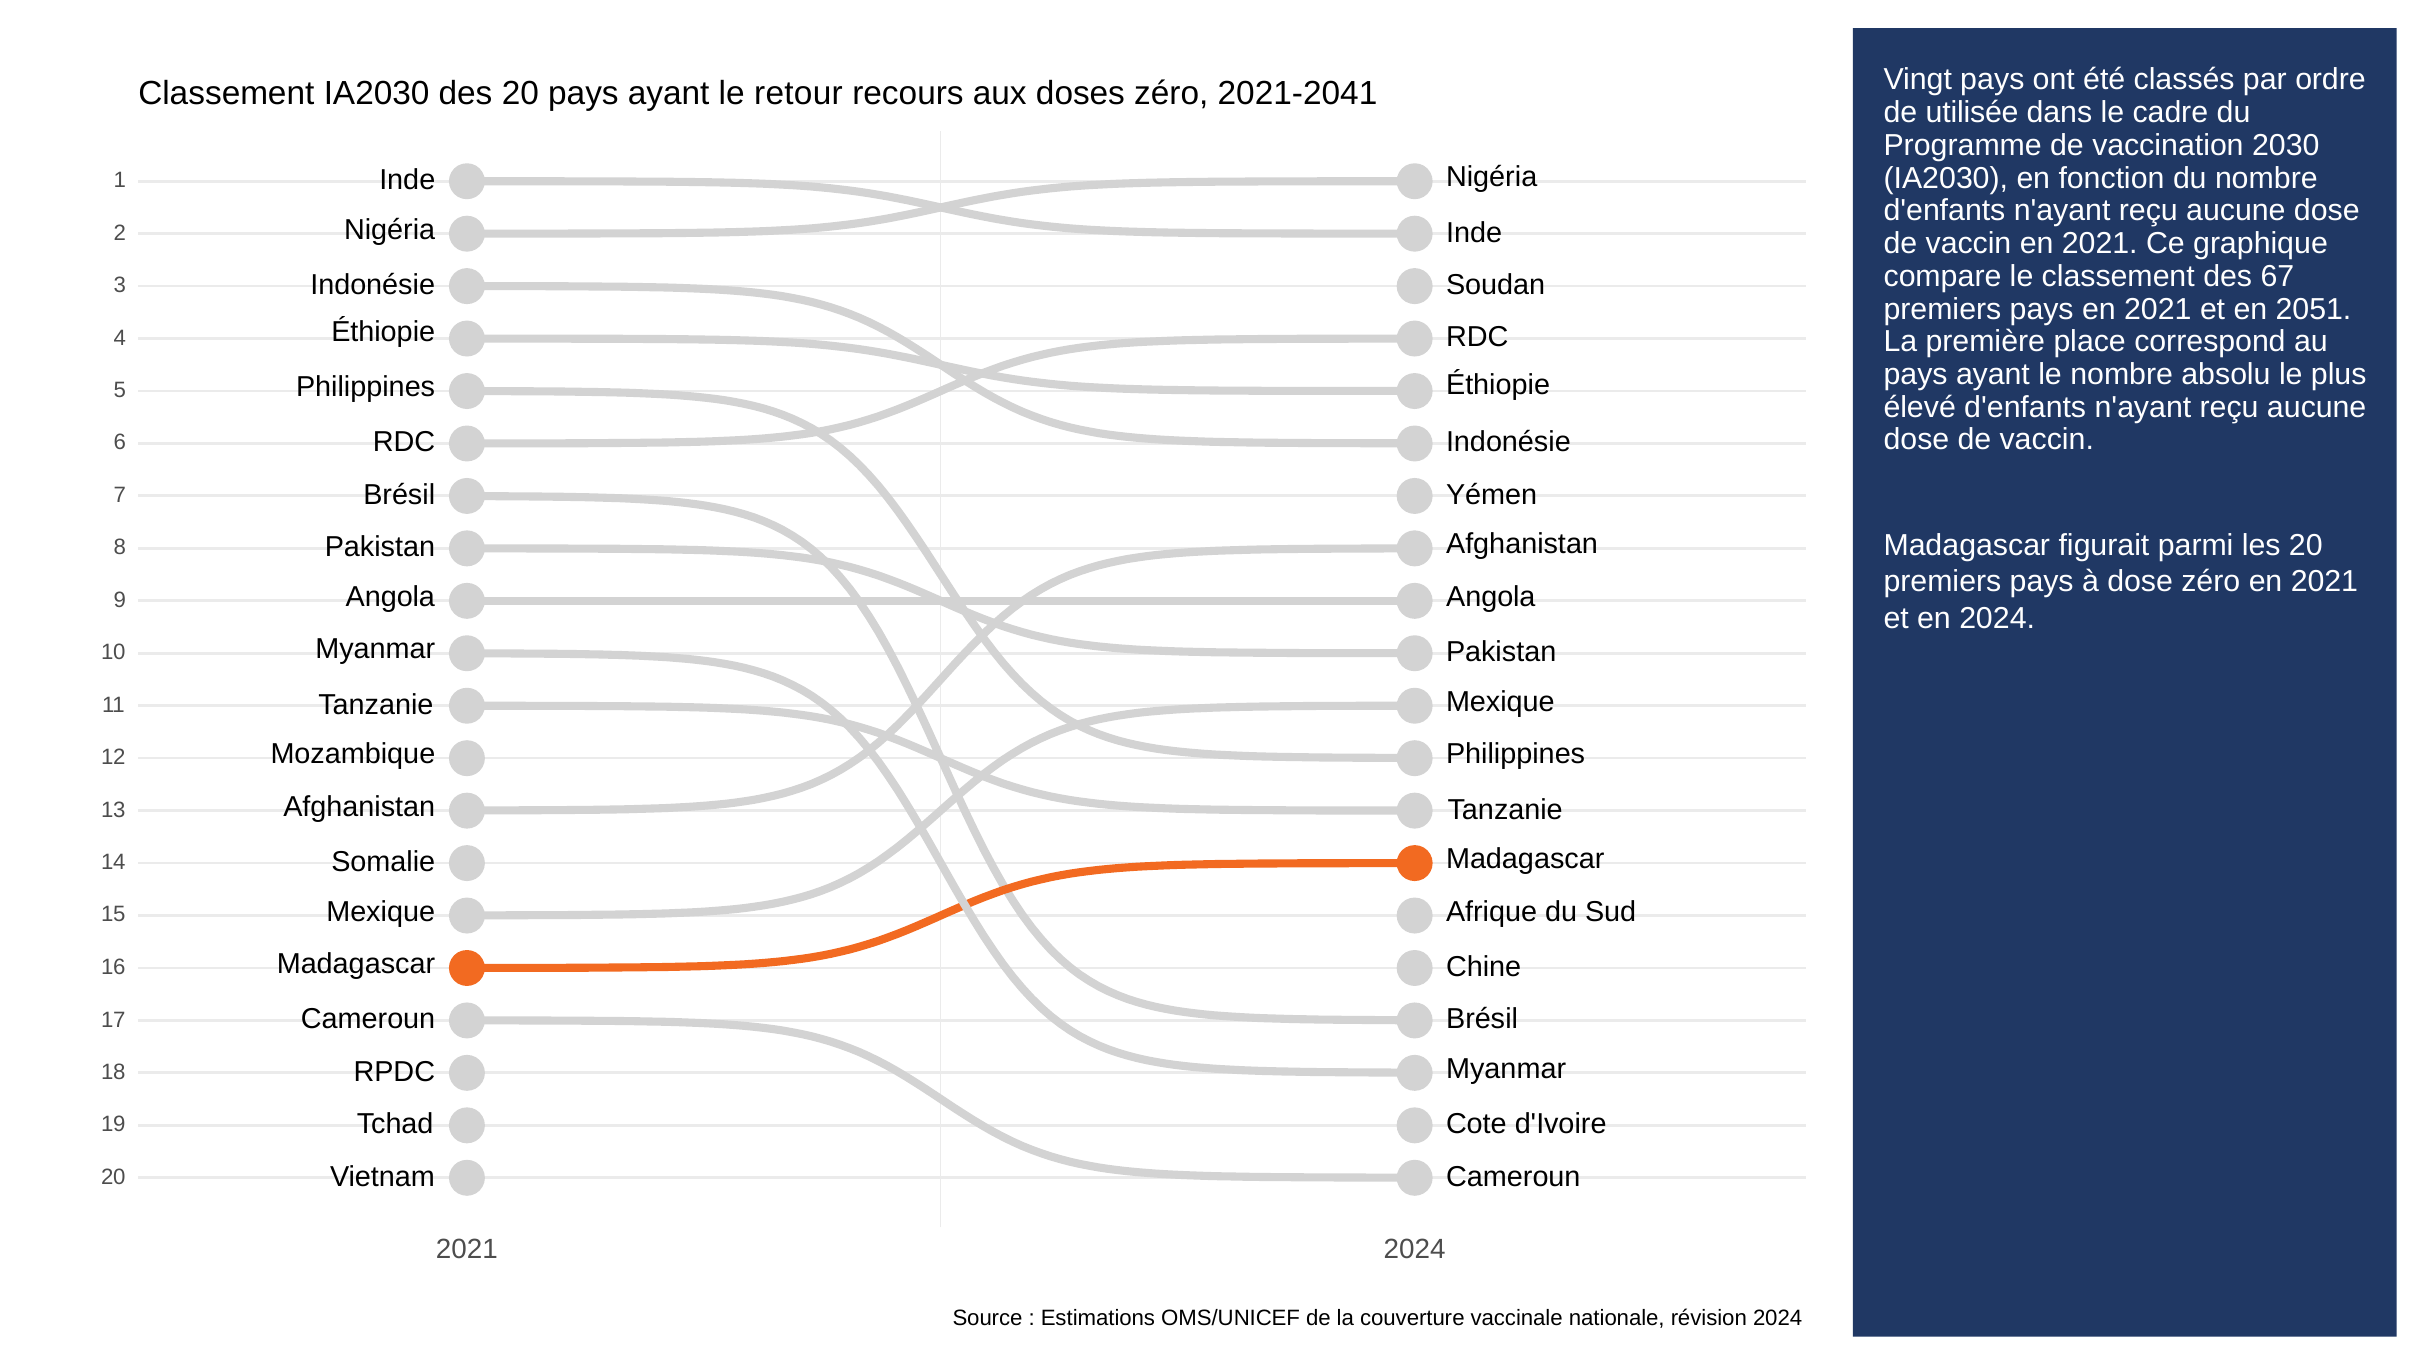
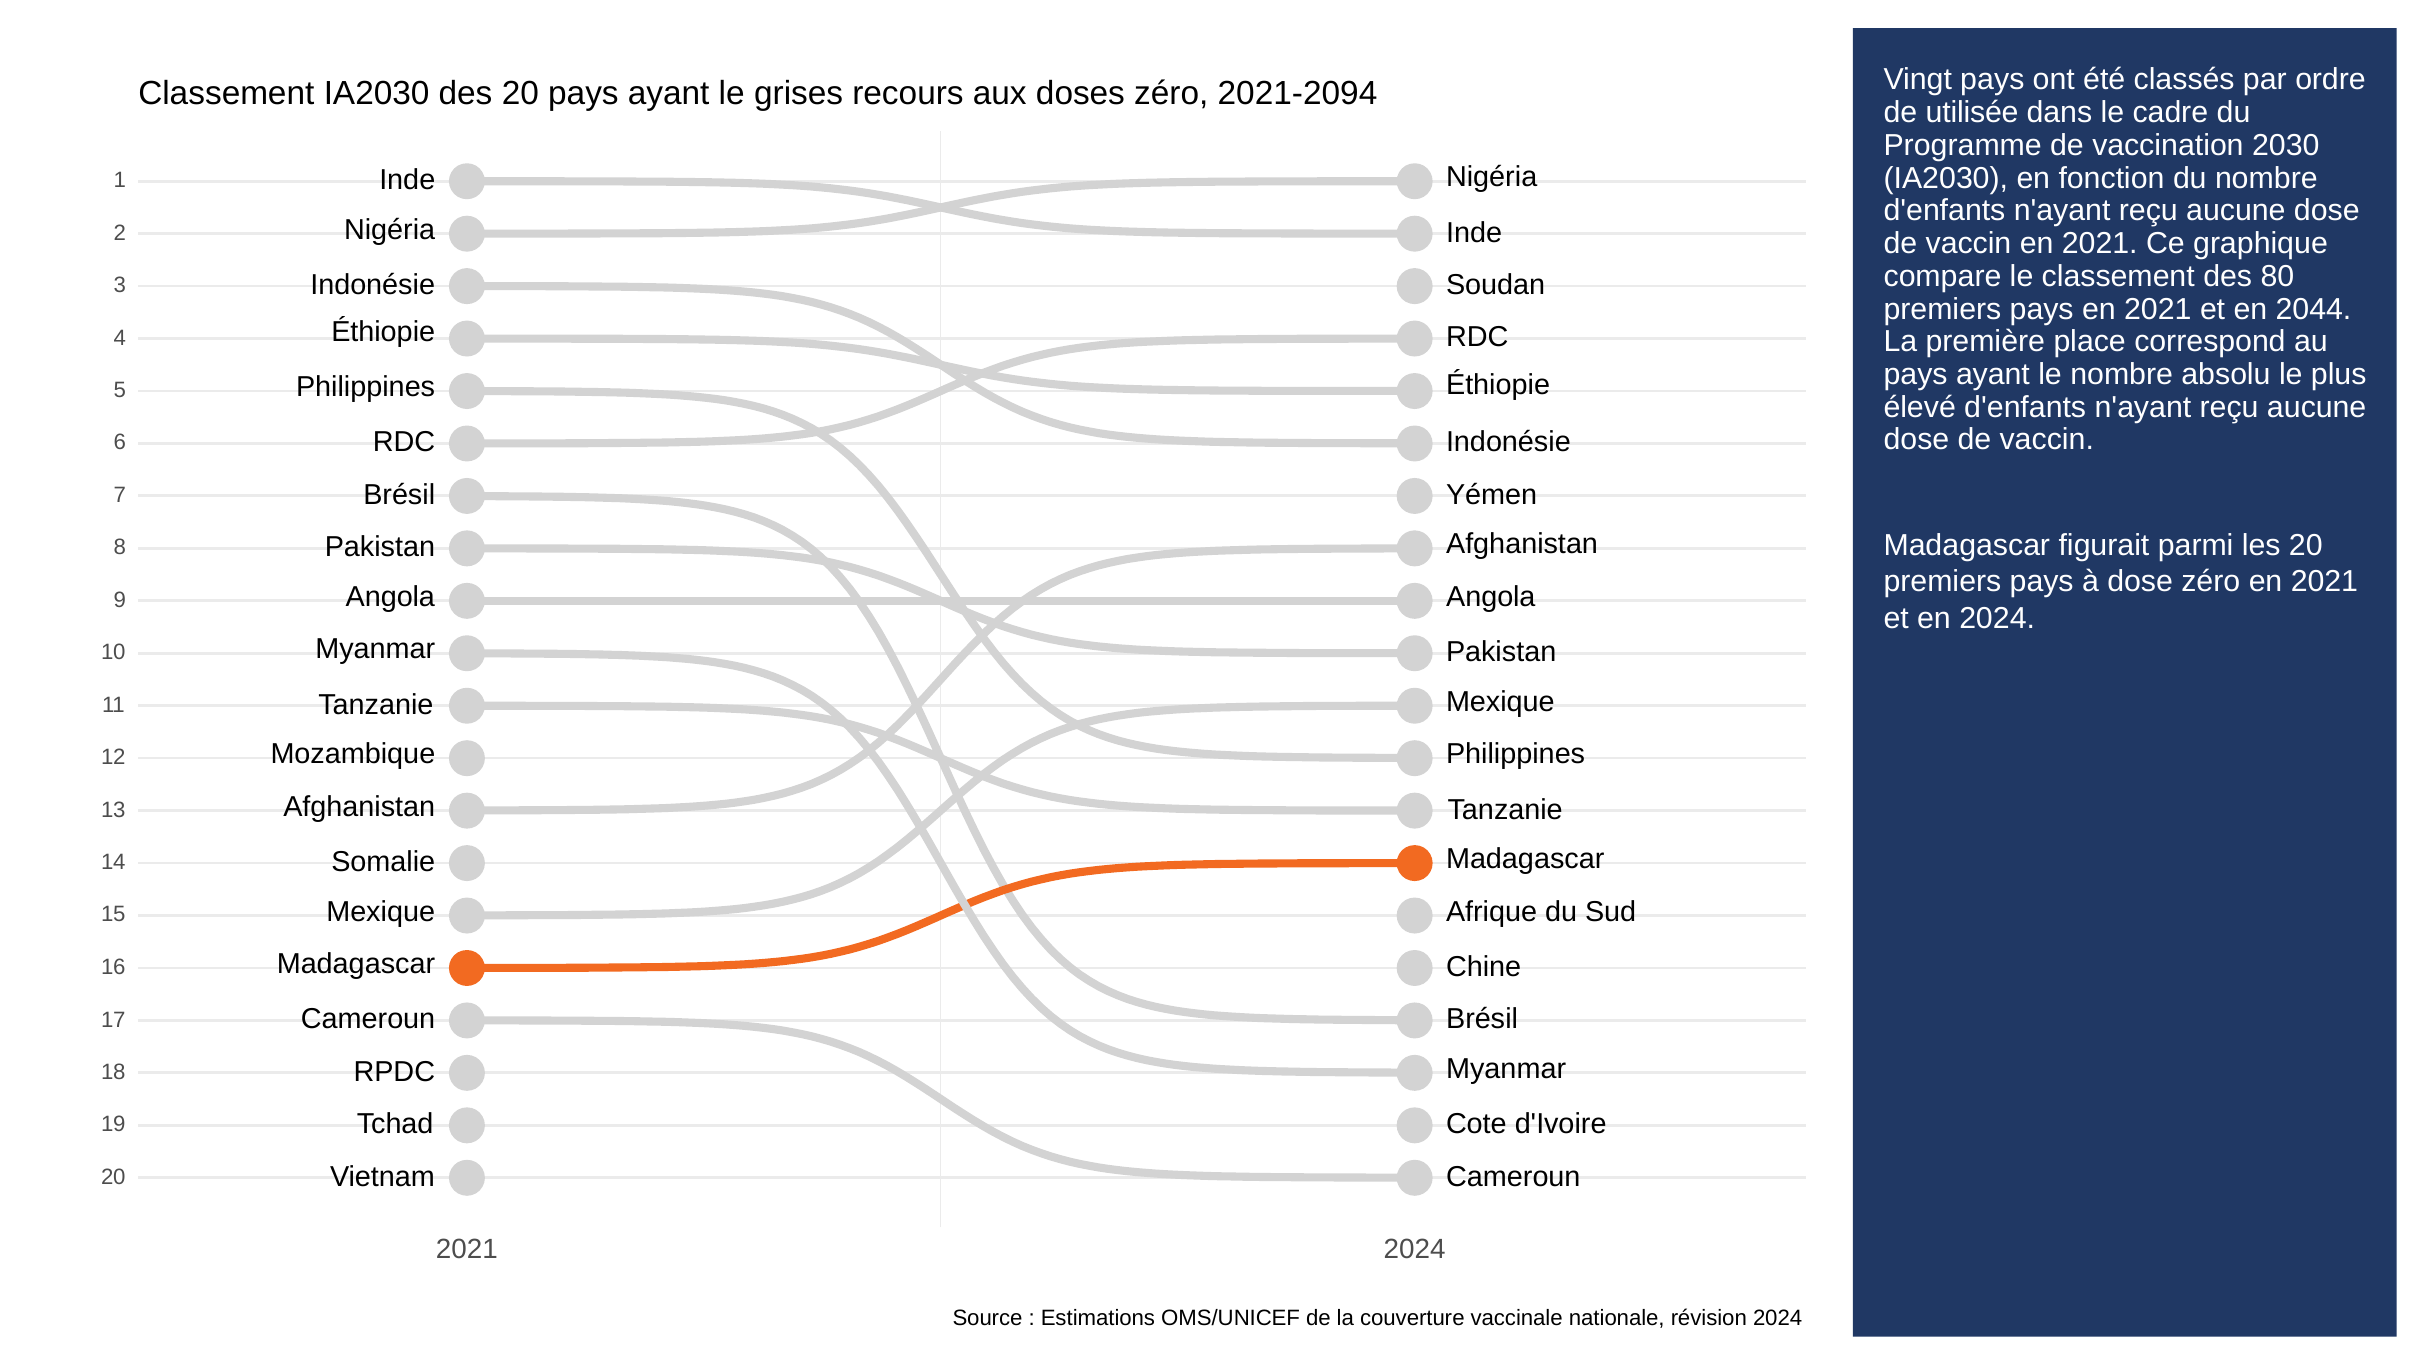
retour: retour -> grises
2021-2041: 2021-2041 -> 2021-2094
67: 67 -> 80
2051: 2051 -> 2044
